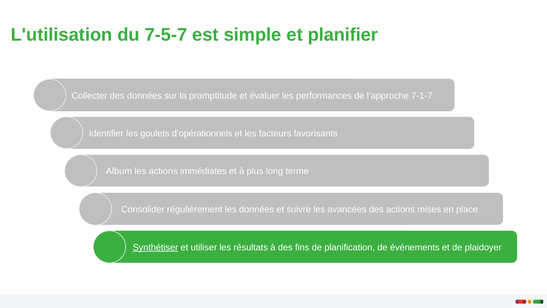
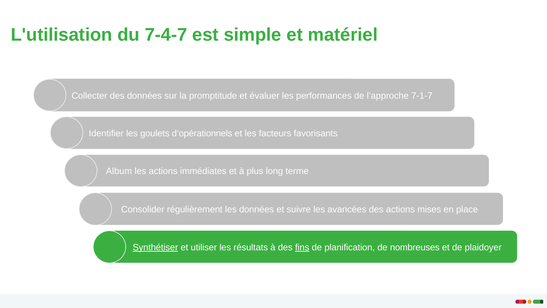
7-5-7: 7-5-7 -> 7-4-7
planifier: planifier -> matériel
fins underline: none -> present
événements: événements -> nombreuses
